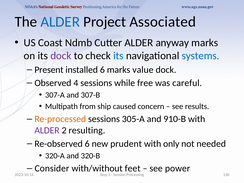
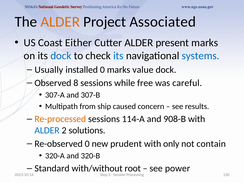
ALDER at (60, 22) colour: blue -> orange
Ndmb: Ndmb -> Either
anyway: anyway -> present
dock at (61, 56) colour: purple -> blue
Present: Present -> Usually
installed 6: 6 -> 0
4: 4 -> 8
305-A: 305-A -> 114-A
910-B: 910-B -> 908-B
ALDER at (47, 130) colour: purple -> blue
resulting: resulting -> solutions
Re-observed 6: 6 -> 0
needed: needed -> contain
Consider: Consider -> Standard
feet: feet -> root
